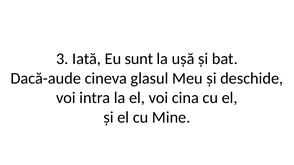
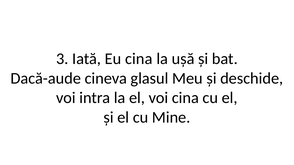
Eu sunt: sunt -> cina
